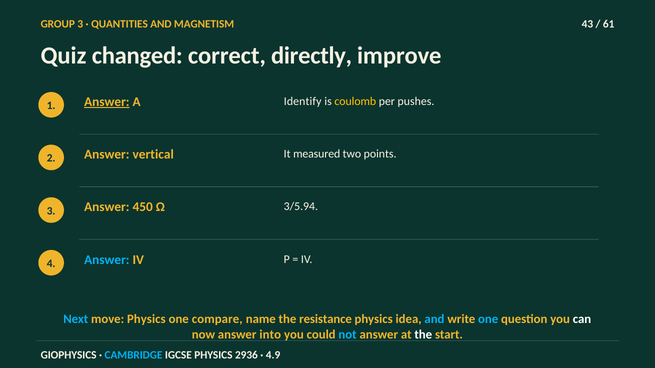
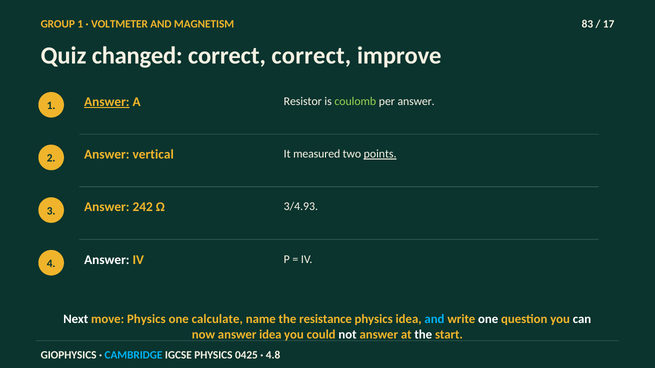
GROUP 3: 3 -> 1
QUANTITIES: QUANTITIES -> VOLTMETER
43: 43 -> 83
61: 61 -> 17
correct directly: directly -> correct
Identify: Identify -> Resistor
coulomb colour: yellow -> light green
per pushes: pushes -> answer
points underline: none -> present
450: 450 -> 242
3/5.94: 3/5.94 -> 3/4.93
Answer at (107, 260) colour: light blue -> white
Next colour: light blue -> white
compare: compare -> calculate
one at (488, 320) colour: light blue -> white
answer into: into -> idea
not colour: light blue -> white
2936: 2936 -> 0425
4.9: 4.9 -> 4.8
